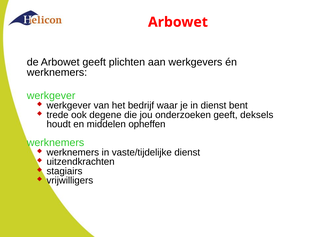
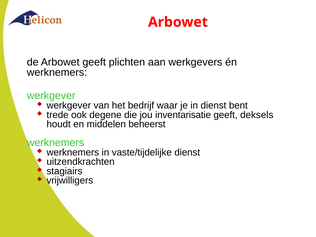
onderzoeken: onderzoeken -> inventarisatie
opheffen: opheffen -> beheerst
